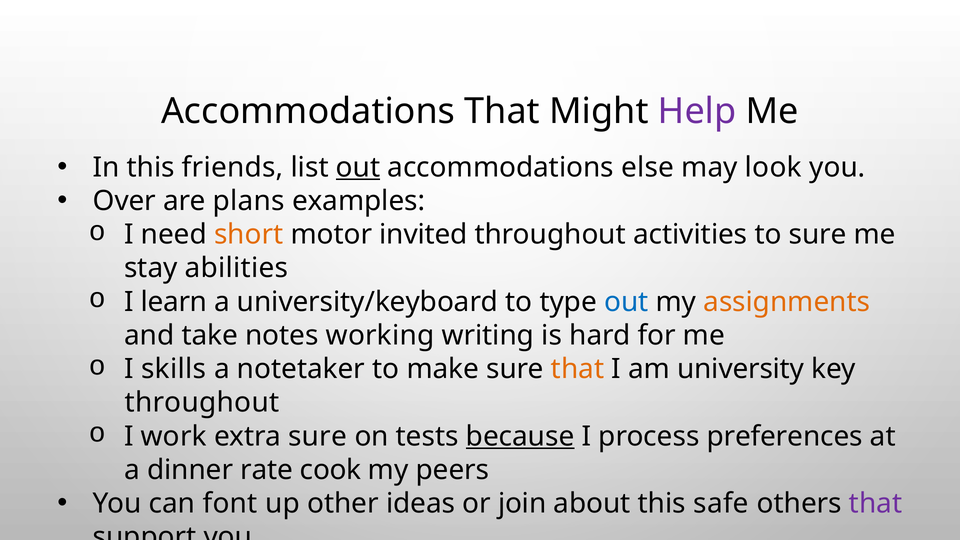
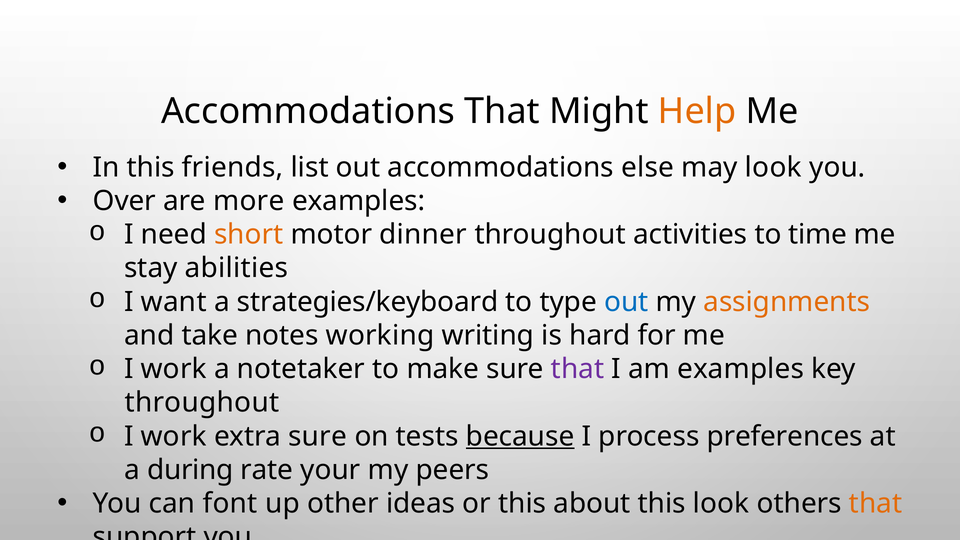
Help colour: purple -> orange
out at (358, 167) underline: present -> none
plans: plans -> more
invited: invited -> dinner
to sure: sure -> time
learn: learn -> want
university/keyboard: university/keyboard -> strategies/keyboard
skills at (174, 369): skills -> work
that at (578, 369) colour: orange -> purple
am university: university -> examples
dinner: dinner -> during
cook: cook -> your
or join: join -> this
this safe: safe -> look
that at (876, 504) colour: purple -> orange
